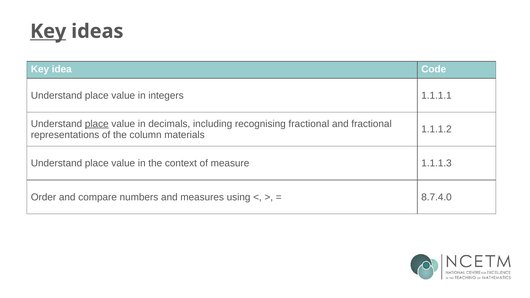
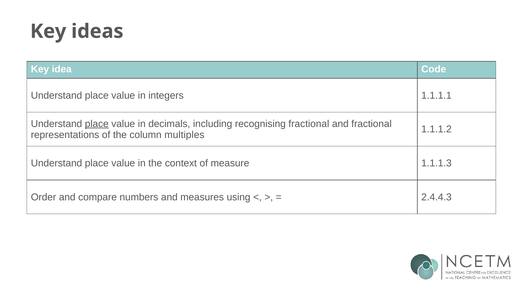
Key at (48, 31) underline: present -> none
materials: materials -> multiples
8.7.4.0: 8.7.4.0 -> 2.4.4.3
